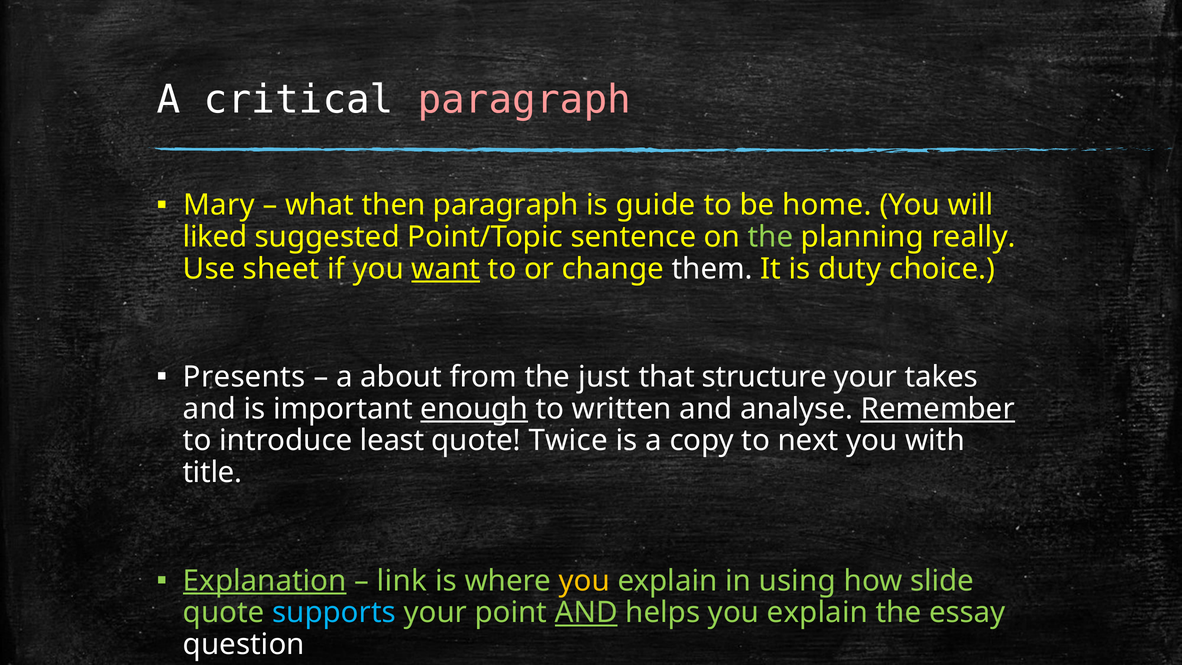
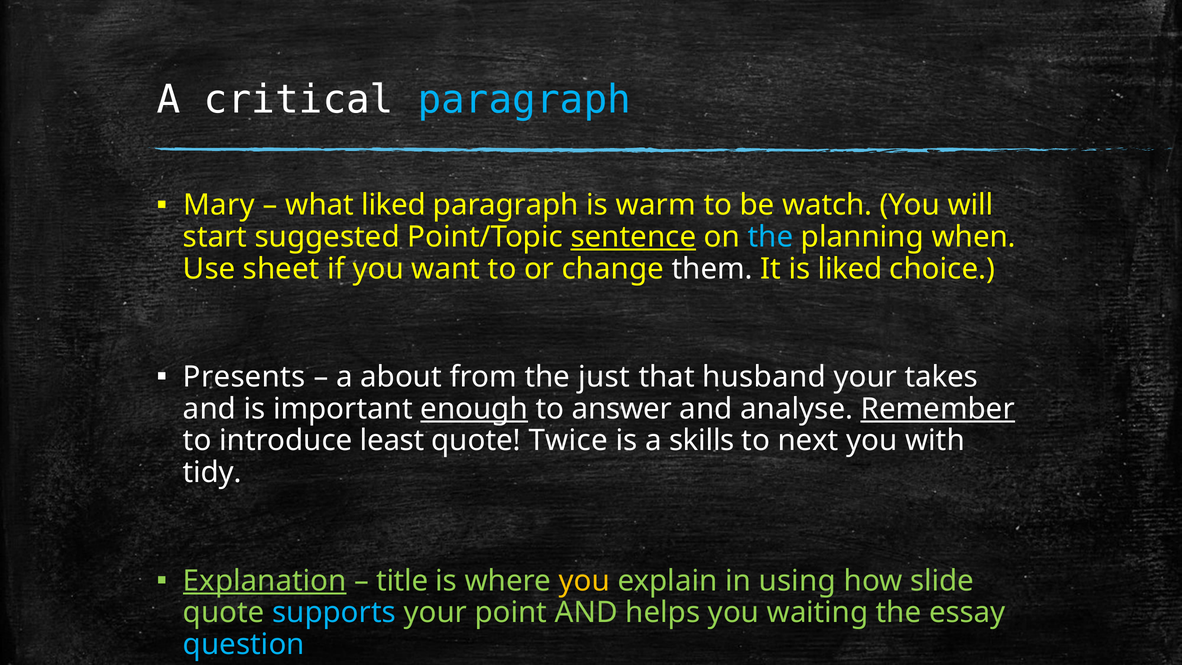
paragraph at (524, 100) colour: pink -> light blue
what then: then -> liked
guide: guide -> warm
home: home -> watch
liked: liked -> start
sentence underline: none -> present
the at (770, 237) colour: light green -> light blue
really: really -> when
want underline: present -> none
is duty: duty -> liked
structure: structure -> husband
written: written -> answer
copy: copy -> skills
title: title -> tidy
link: link -> title
AND at (586, 613) underline: present -> none
helps you explain: explain -> waiting
question colour: white -> light blue
